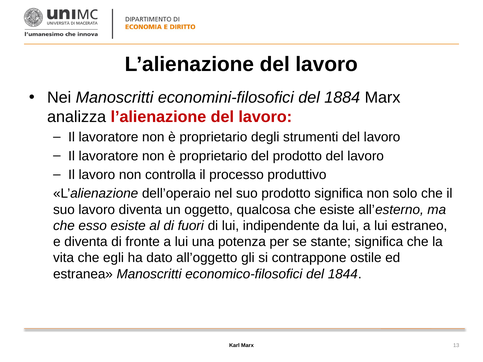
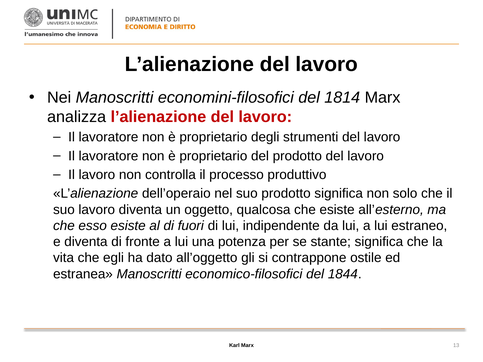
1884: 1884 -> 1814
